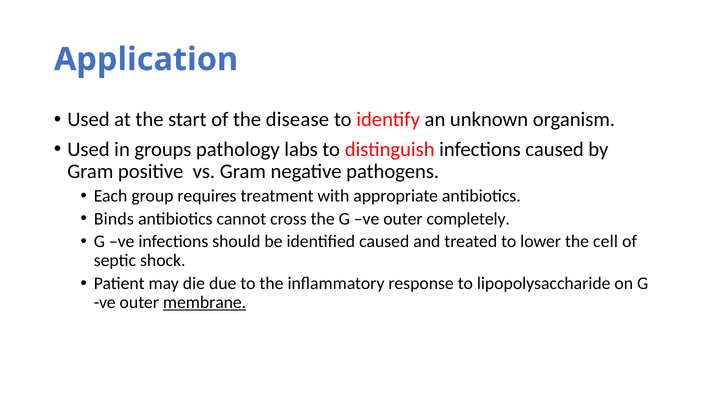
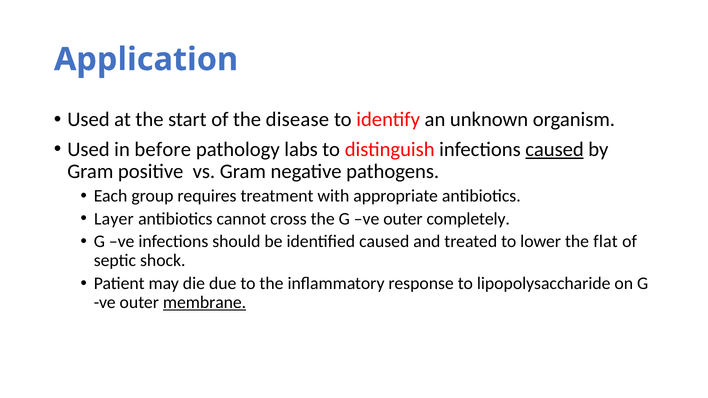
groups: groups -> before
caused at (555, 149) underline: none -> present
Binds: Binds -> Layer
cell: cell -> flat
